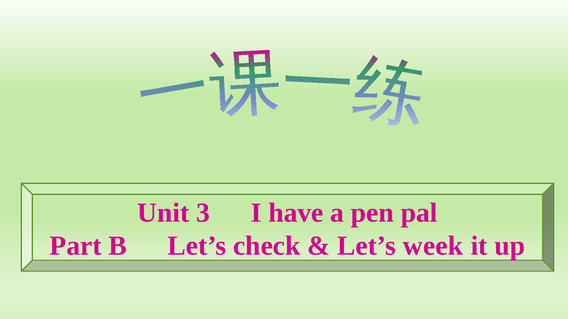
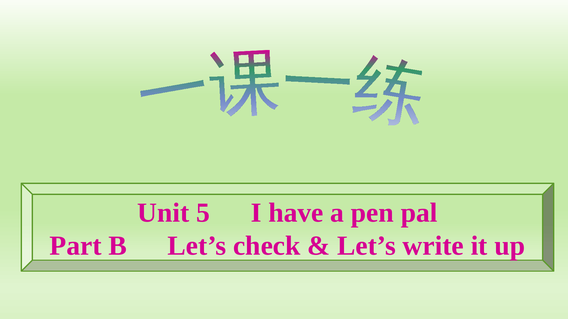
3: 3 -> 5
week: week -> write
